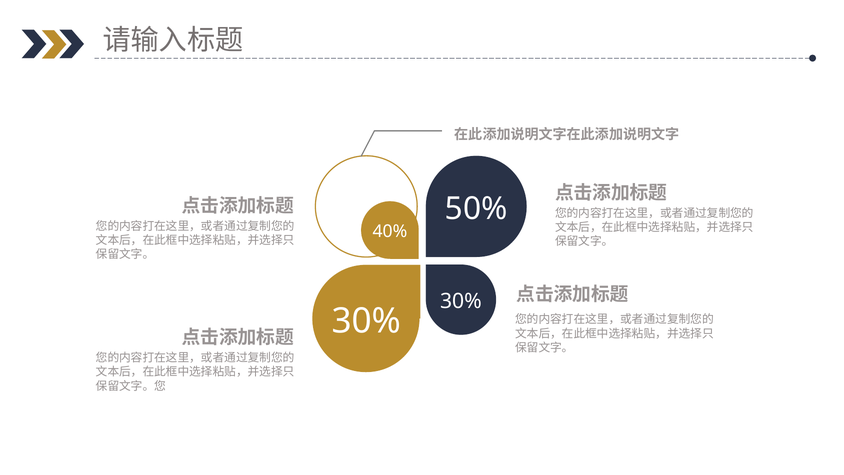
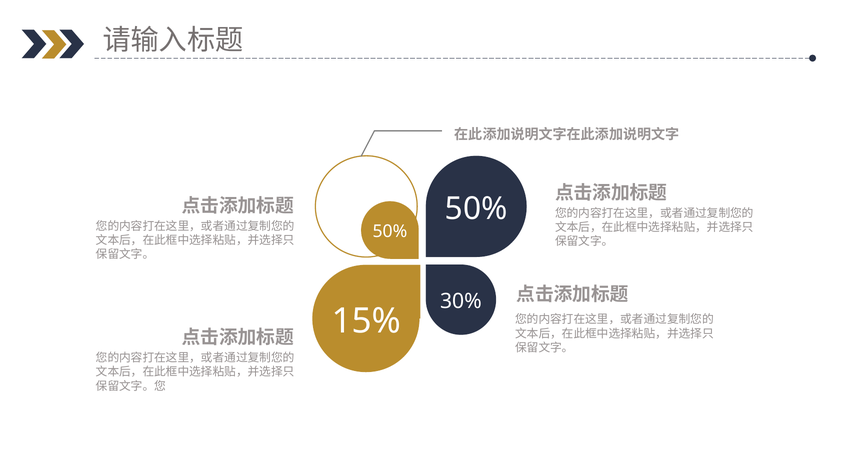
40% at (390, 231): 40% -> 50%
30% at (366, 321): 30% -> 15%
